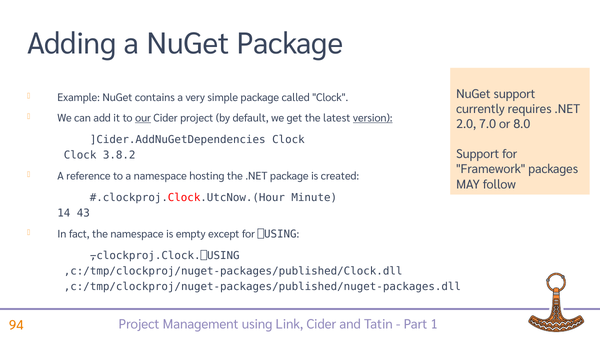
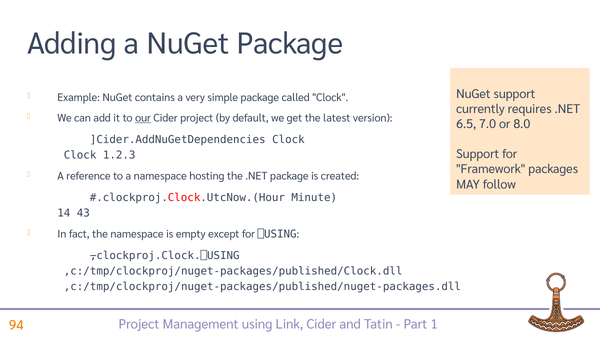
version underline: present -> none
2.0: 2.0 -> 6.5
3.8.2: 3.8.2 -> 1.2.3
